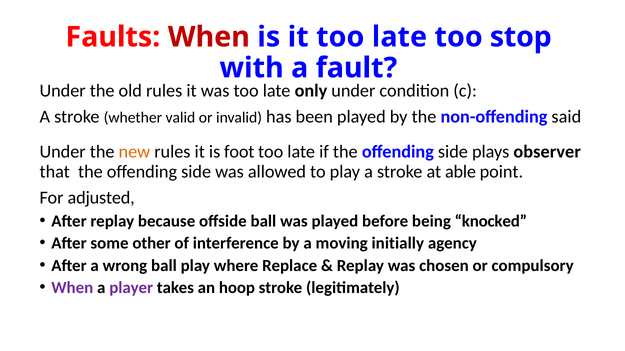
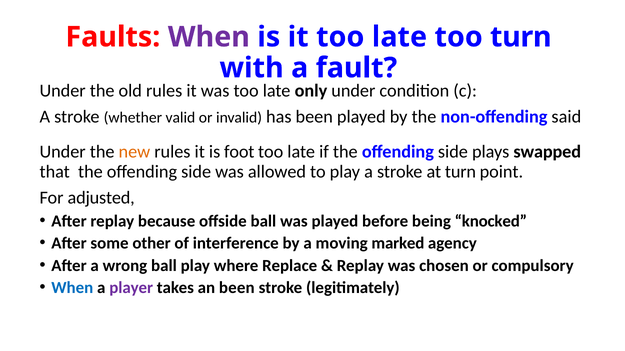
When at (209, 37) colour: red -> purple
too stop: stop -> turn
observer: observer -> swapped
at able: able -> turn
initially: initially -> marked
When at (72, 288) colour: purple -> blue
an hoop: hoop -> been
